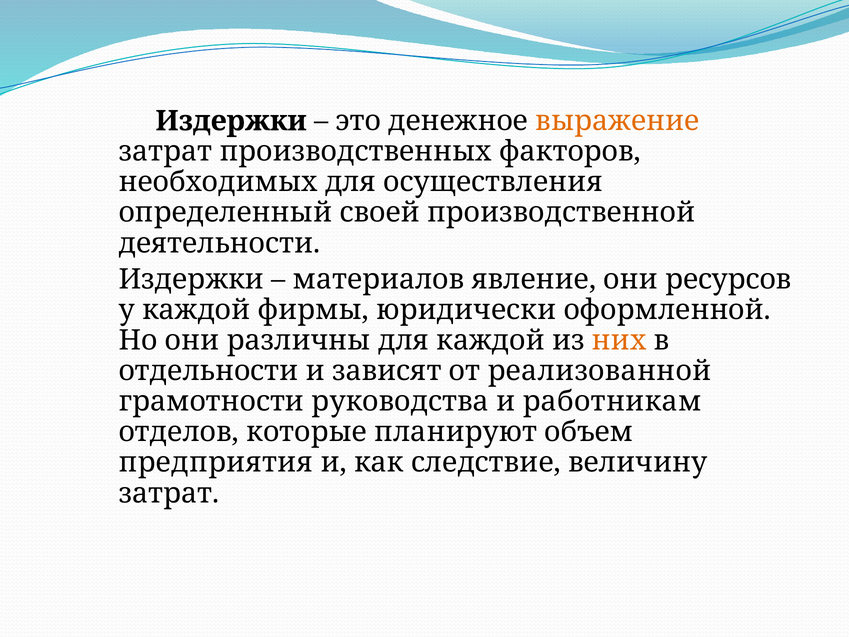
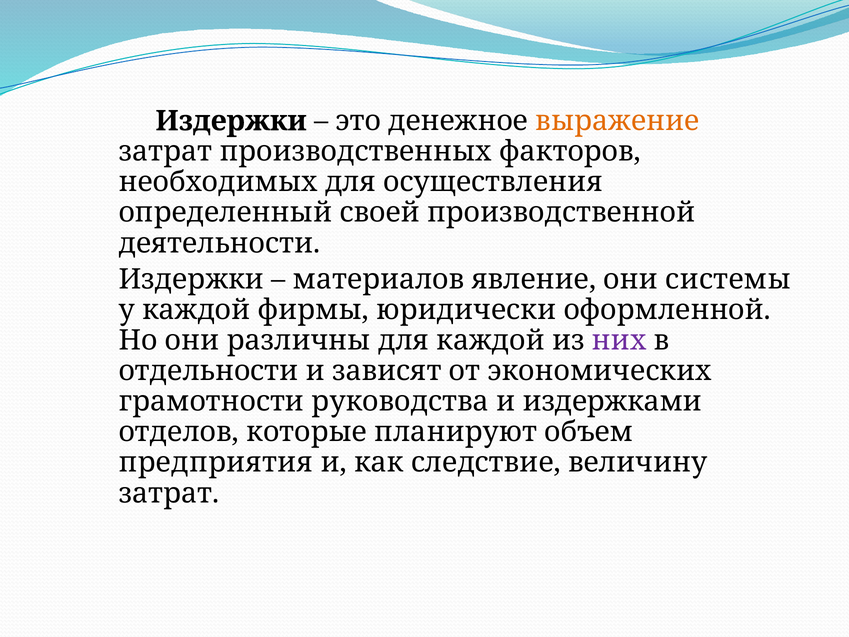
ресурсов: ресурсов -> системы
них colour: orange -> purple
реализованной: реализованной -> экономических
работникам: работникам -> издержками
